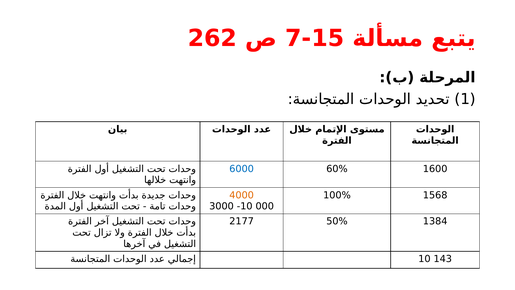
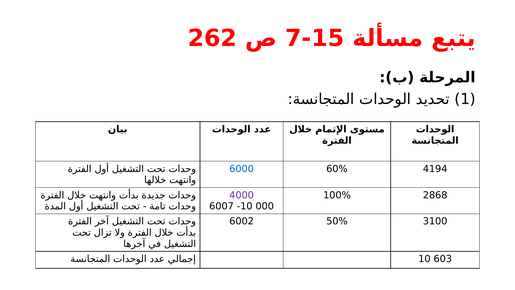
1600: 1600 -> 4194
4000 colour: orange -> purple
1568: 1568 -> 2868
3000: 3000 -> 6007
2177: 2177 -> 6002
1384: 1384 -> 3100
143: 143 -> 603
